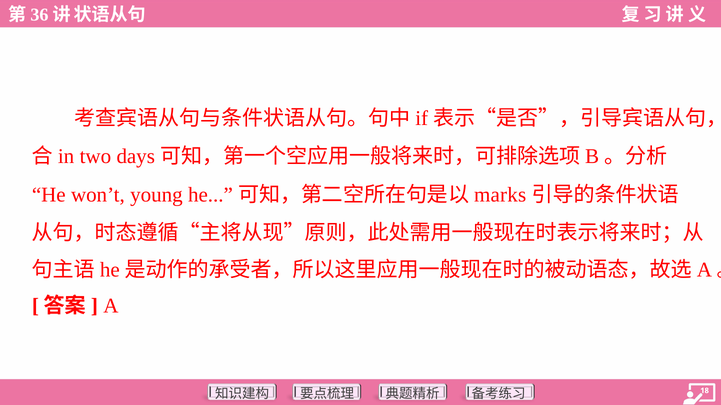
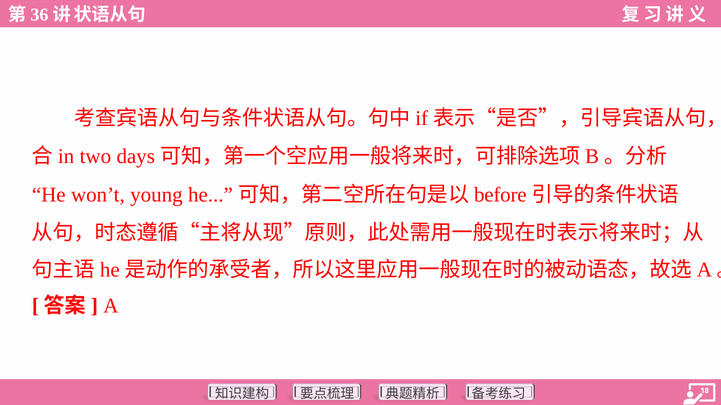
marks: marks -> before
